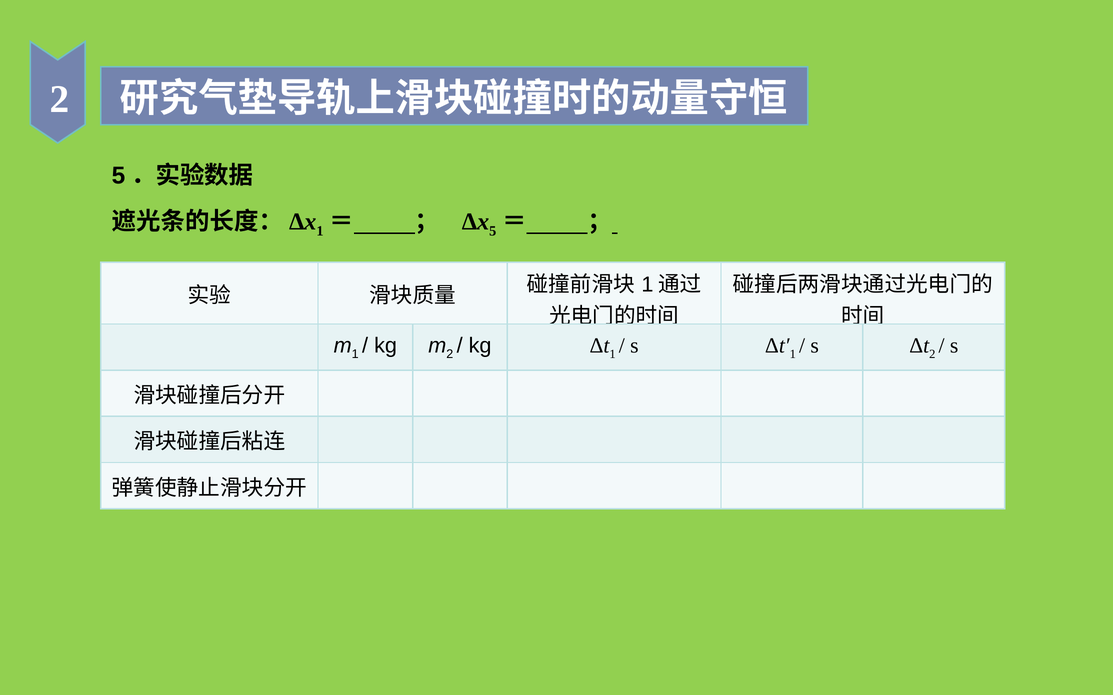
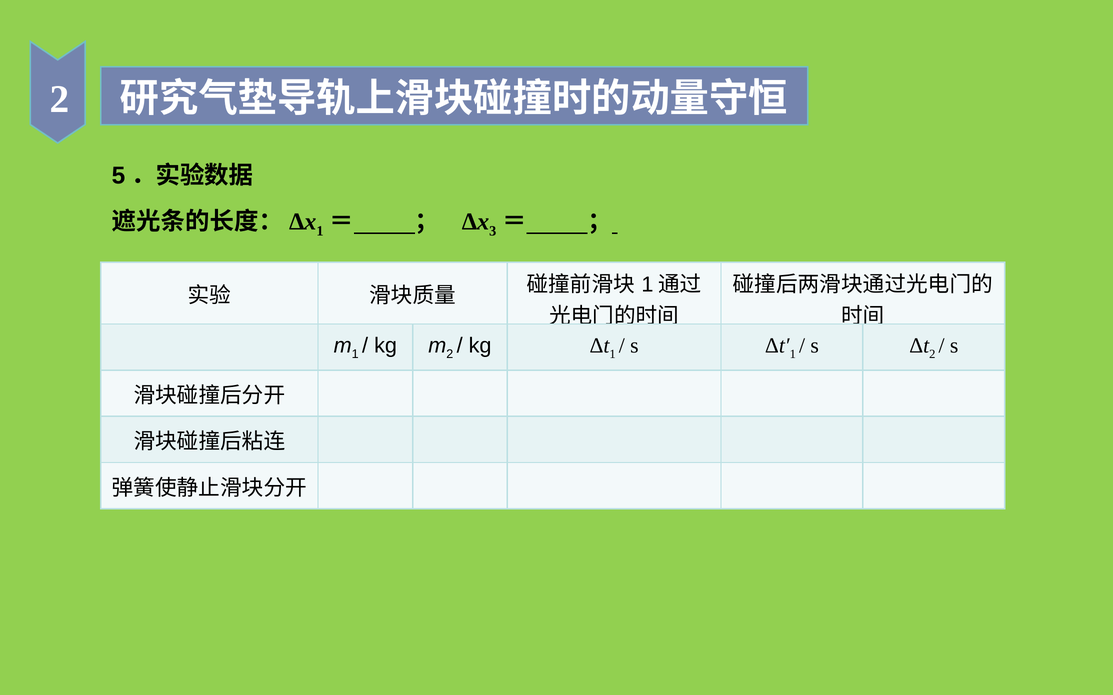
5: 5 -> 3
